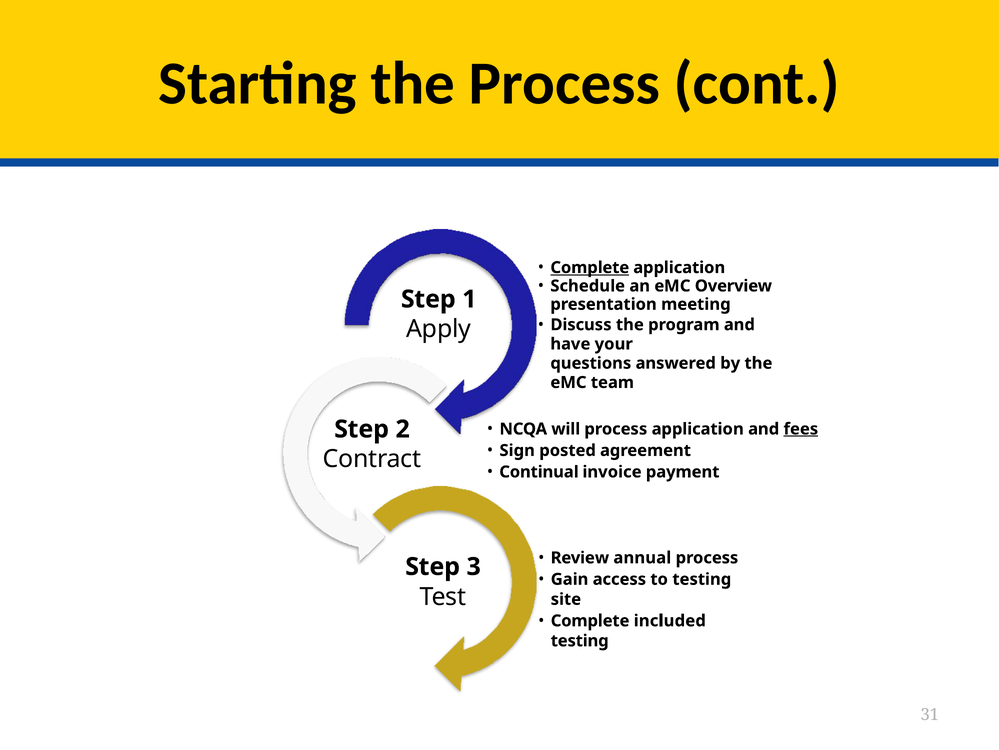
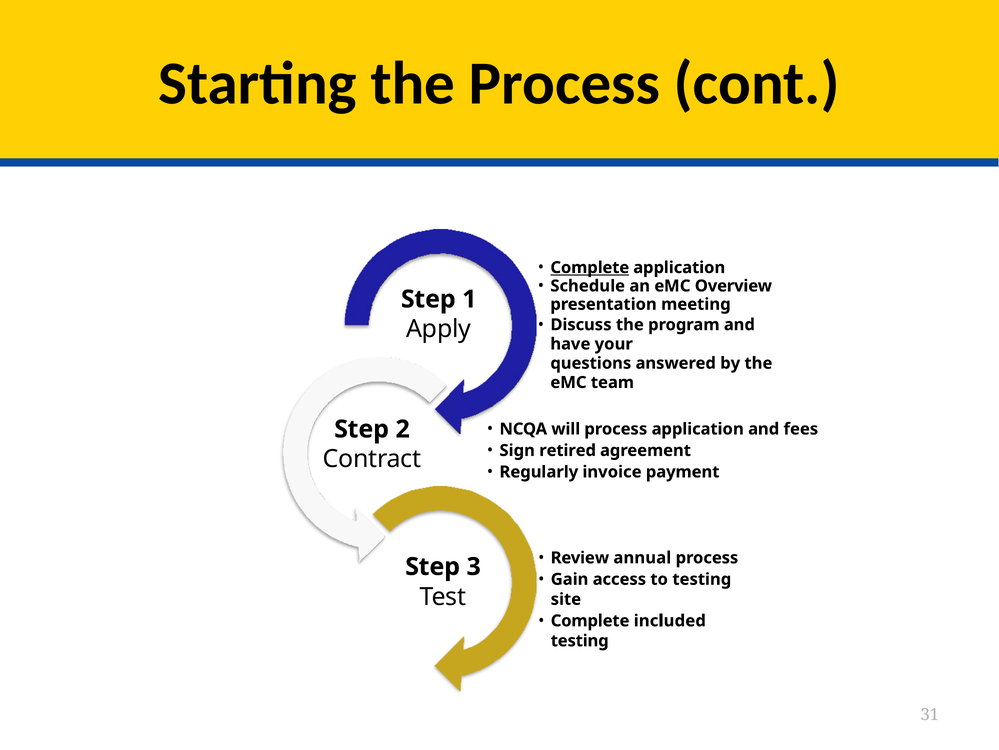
fees underline: present -> none
posted: posted -> retired
Continual: Continual -> Regularly
